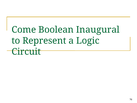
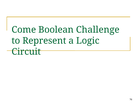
Inaugural: Inaugural -> Challenge
